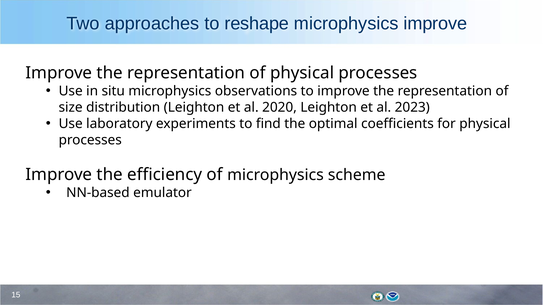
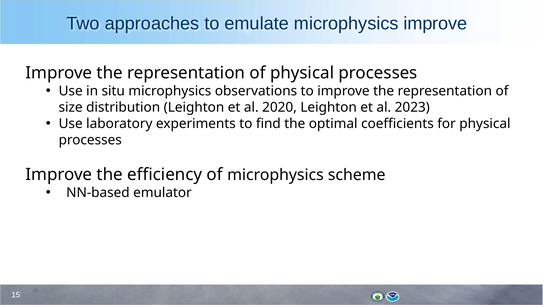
reshape: reshape -> emulate
